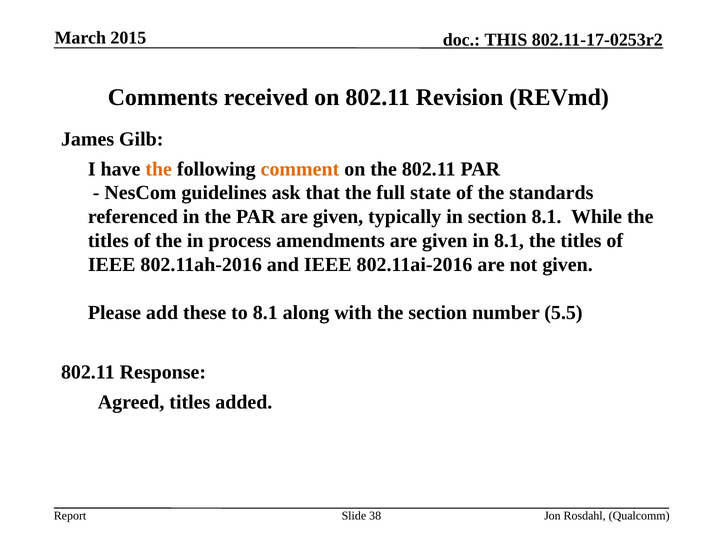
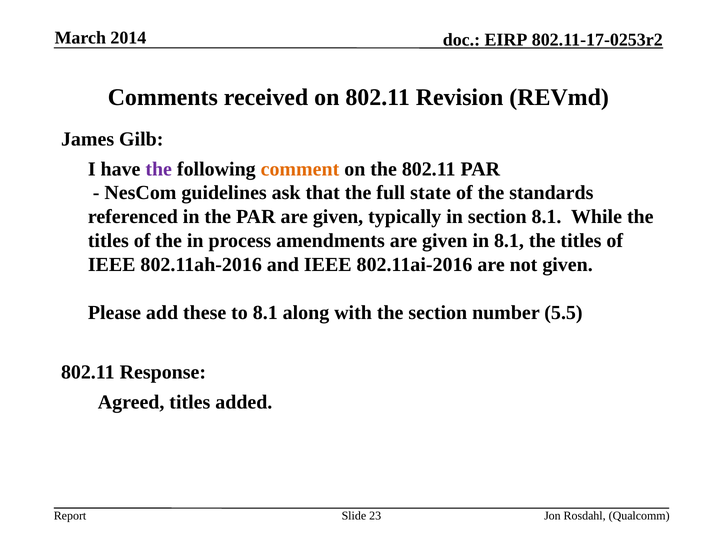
2015: 2015 -> 2014
THIS: THIS -> EIRP
the at (159, 169) colour: orange -> purple
38: 38 -> 23
